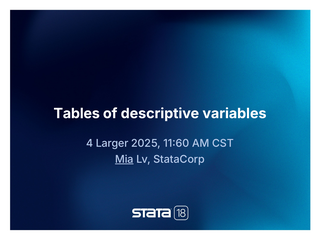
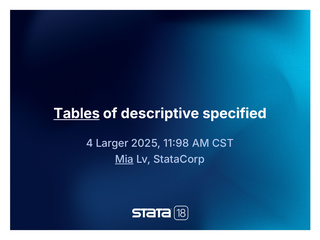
Tables underline: none -> present
variables: variables -> specified
11:60: 11:60 -> 11:98
